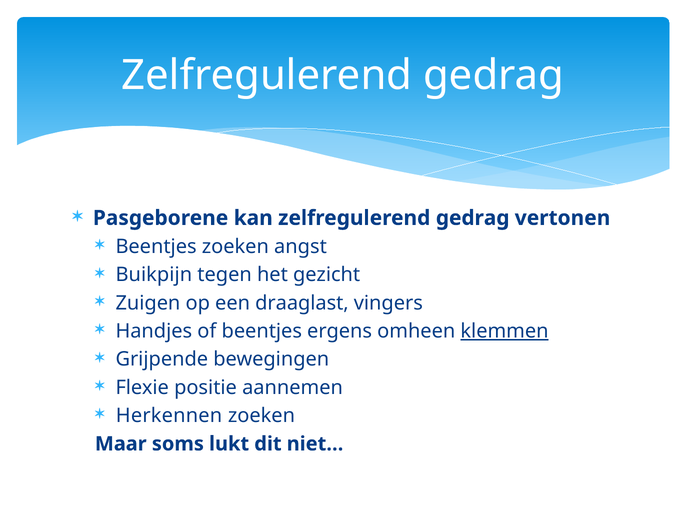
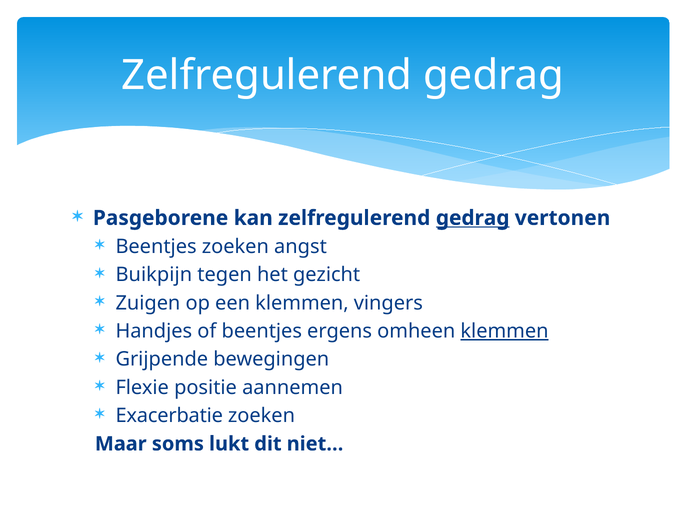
gedrag at (473, 218) underline: none -> present
een draaglast: draaglast -> klemmen
Herkennen: Herkennen -> Exacerbatie
